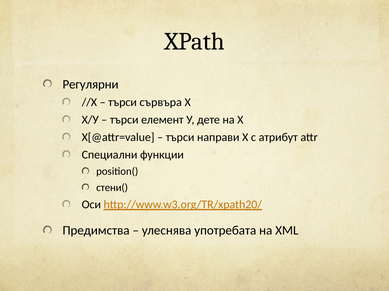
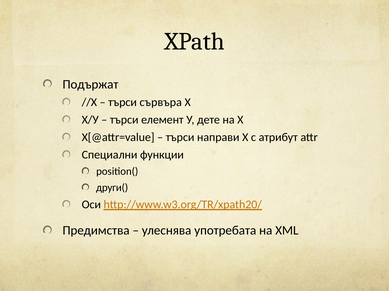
Регулярни: Регулярни -> Подържат
стени(: стени( -> други(
